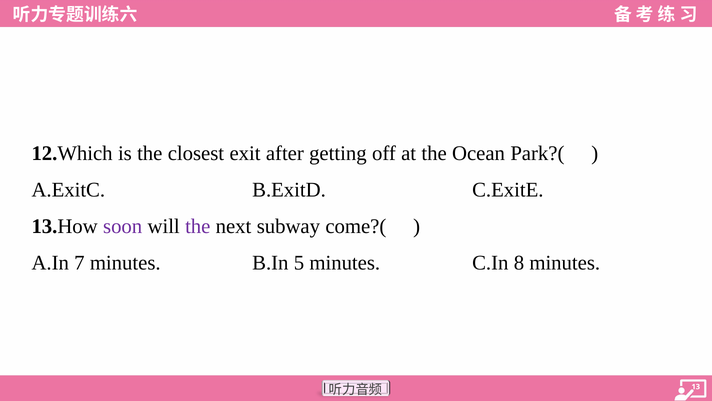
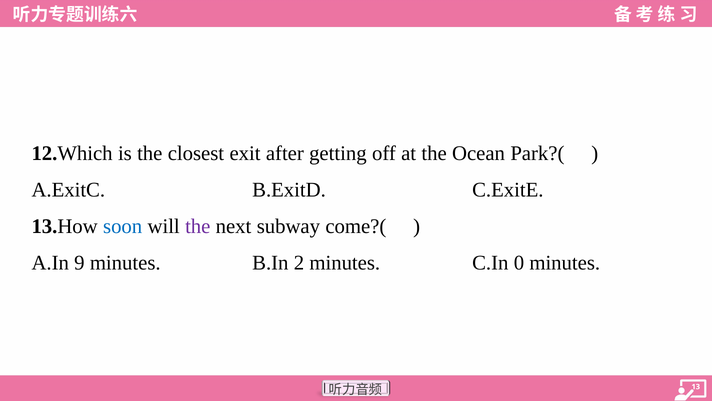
soon colour: purple -> blue
7: 7 -> 9
5: 5 -> 2
8: 8 -> 0
